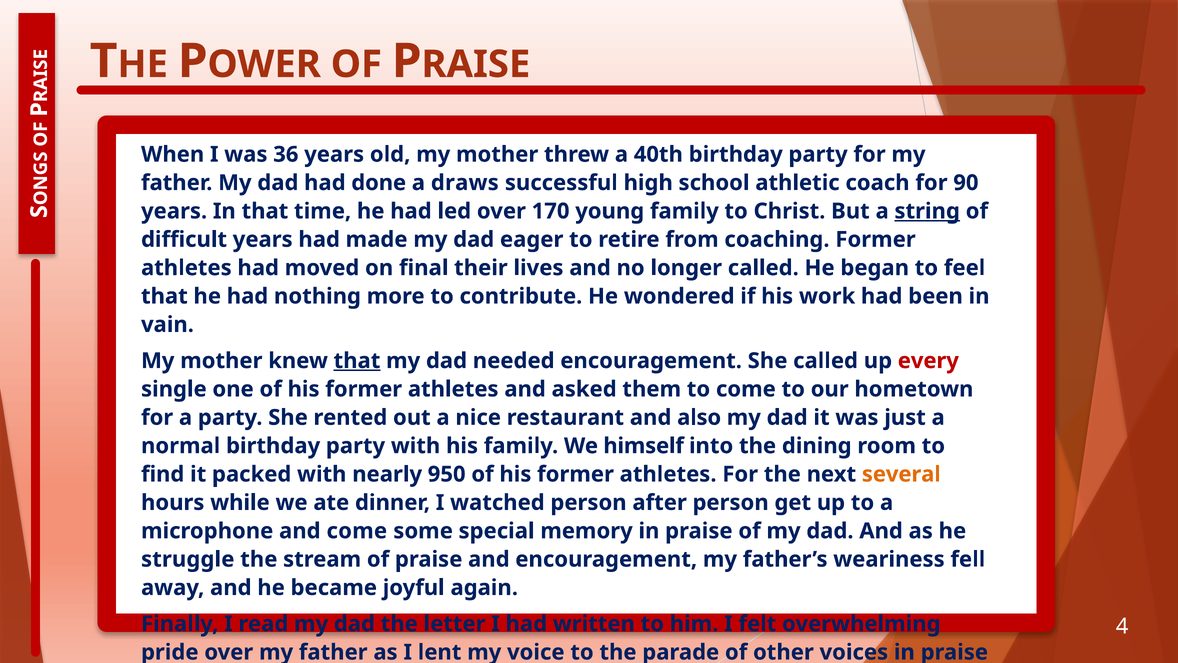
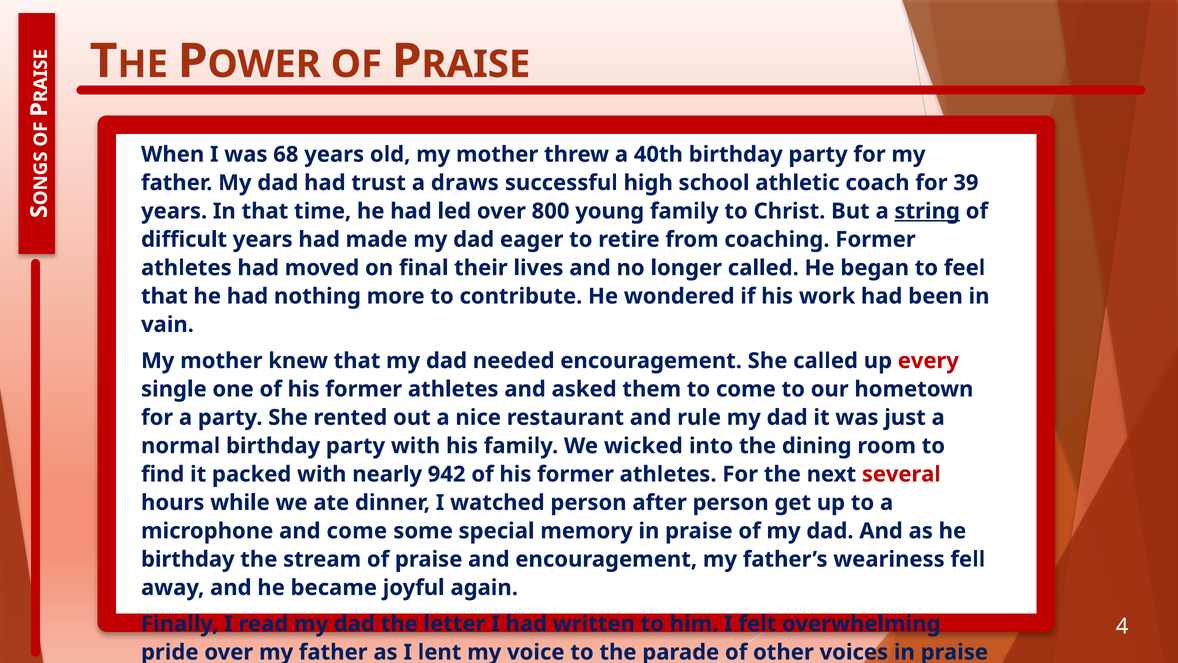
36: 36 -> 68
done: done -> trust
90: 90 -> 39
170: 170 -> 800
that at (357, 361) underline: present -> none
and also: also -> rule
himself: himself -> wicked
950: 950 -> 942
several colour: orange -> red
struggle at (188, 559): struggle -> birthday
